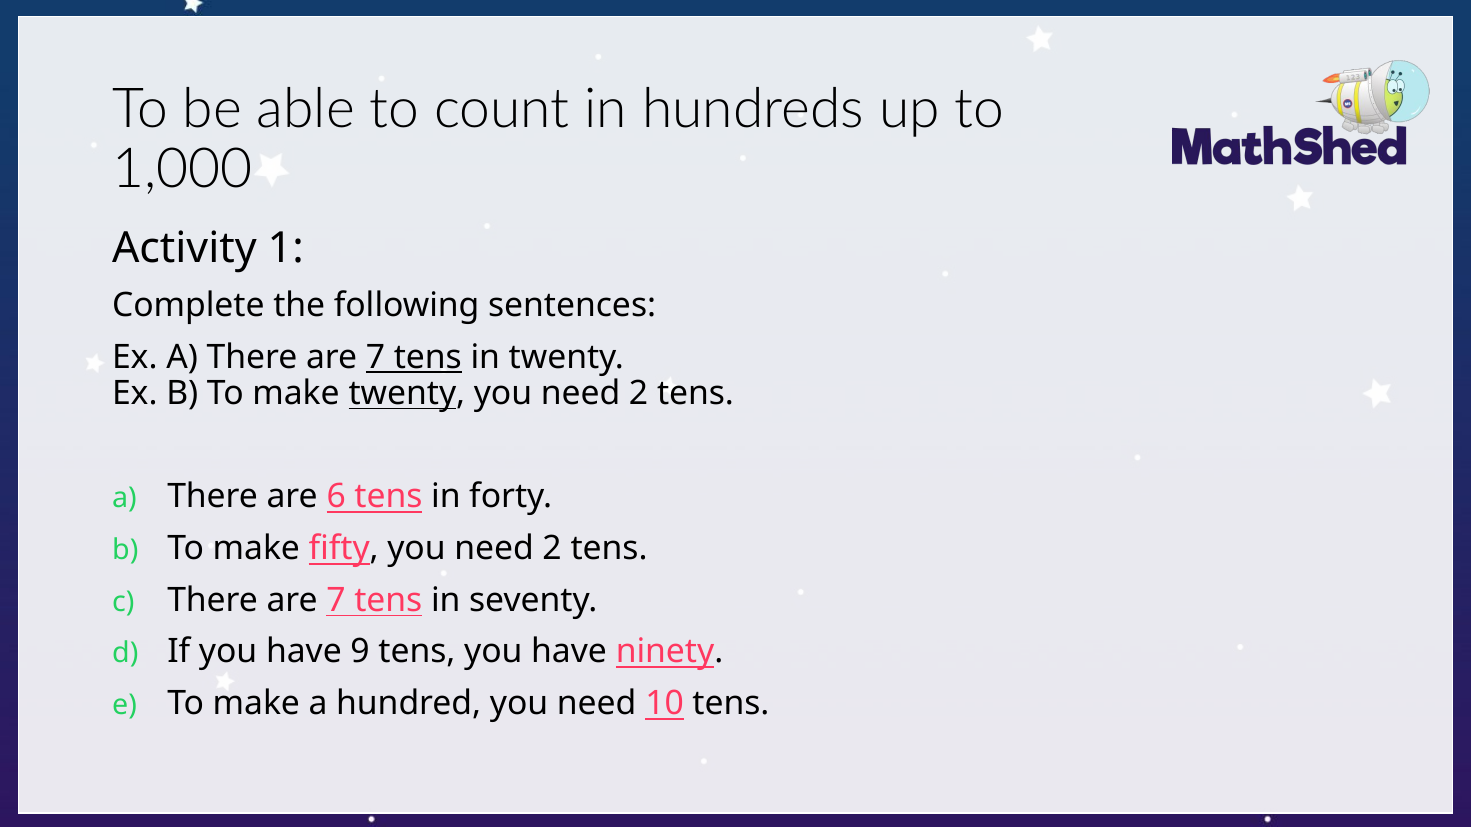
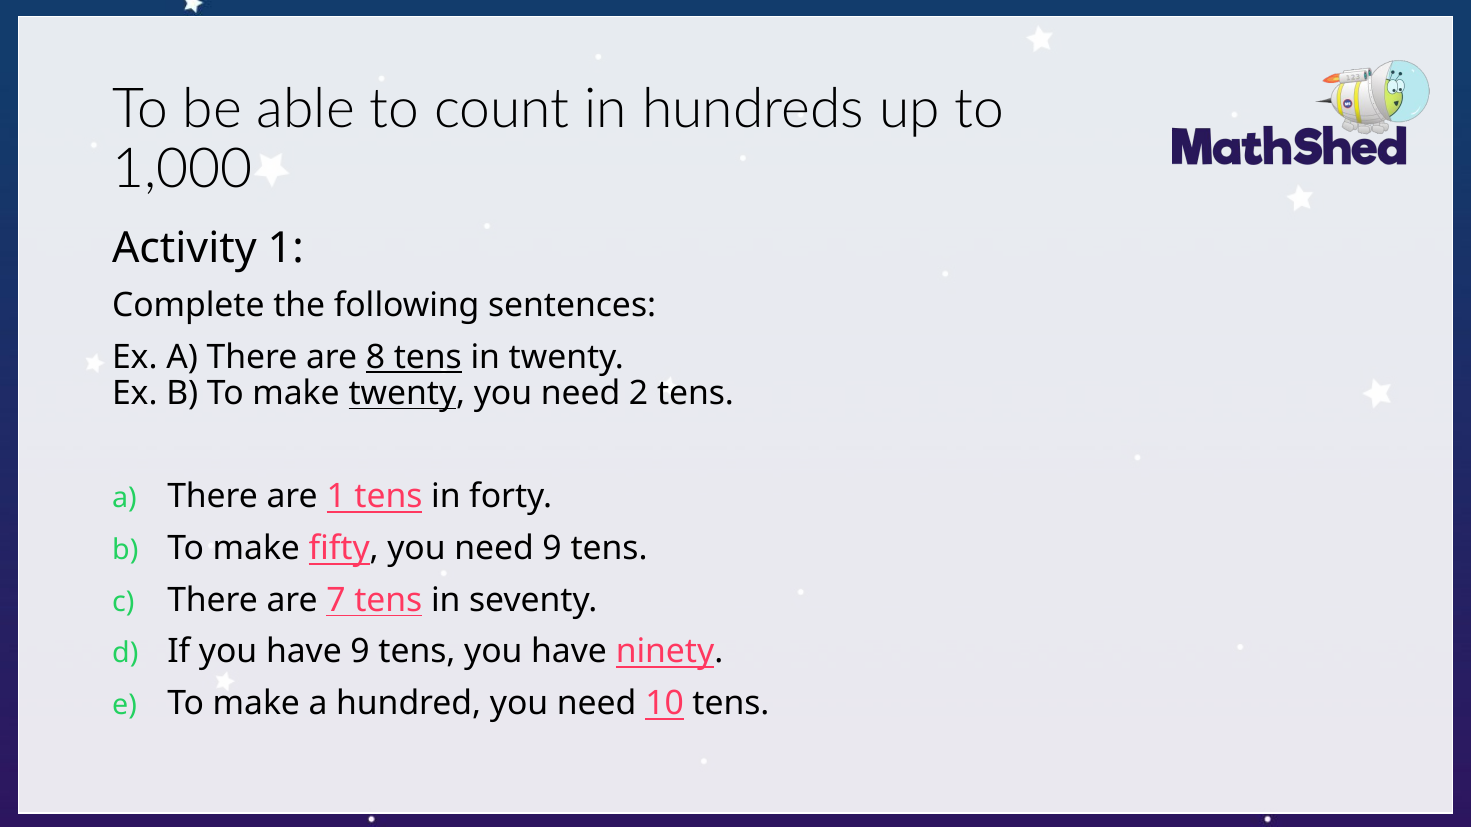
A There are 7: 7 -> 8
are 6: 6 -> 1
fifty you need 2: 2 -> 9
